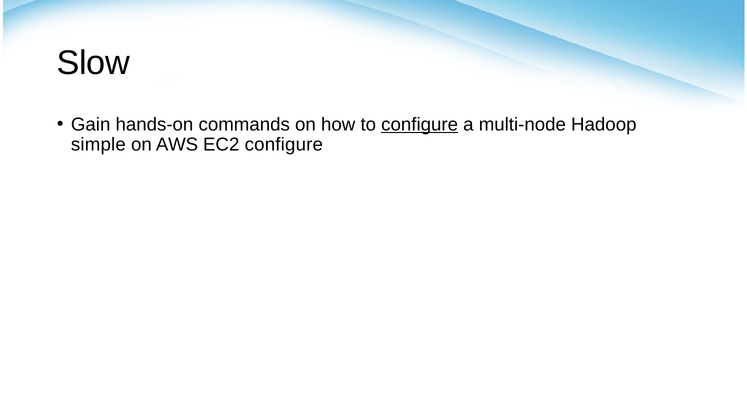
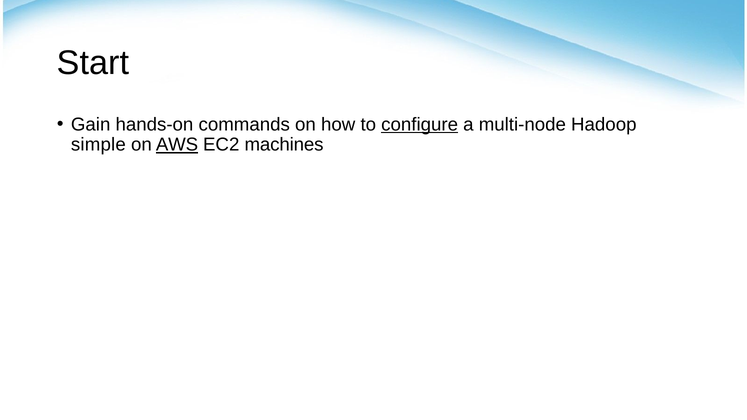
Slow: Slow -> Start
AWS underline: none -> present
EC2 configure: configure -> machines
